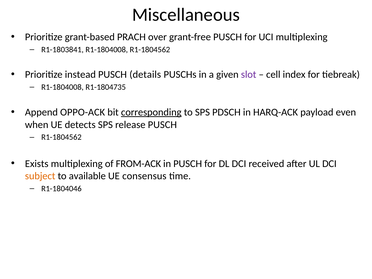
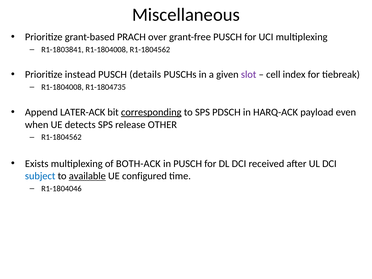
OPPO-ACK: OPPO-ACK -> LATER-ACK
release PUSCH: PUSCH -> OTHER
FROM-ACK: FROM-ACK -> BOTH-ACK
subject colour: orange -> blue
available underline: none -> present
consensus: consensus -> configured
